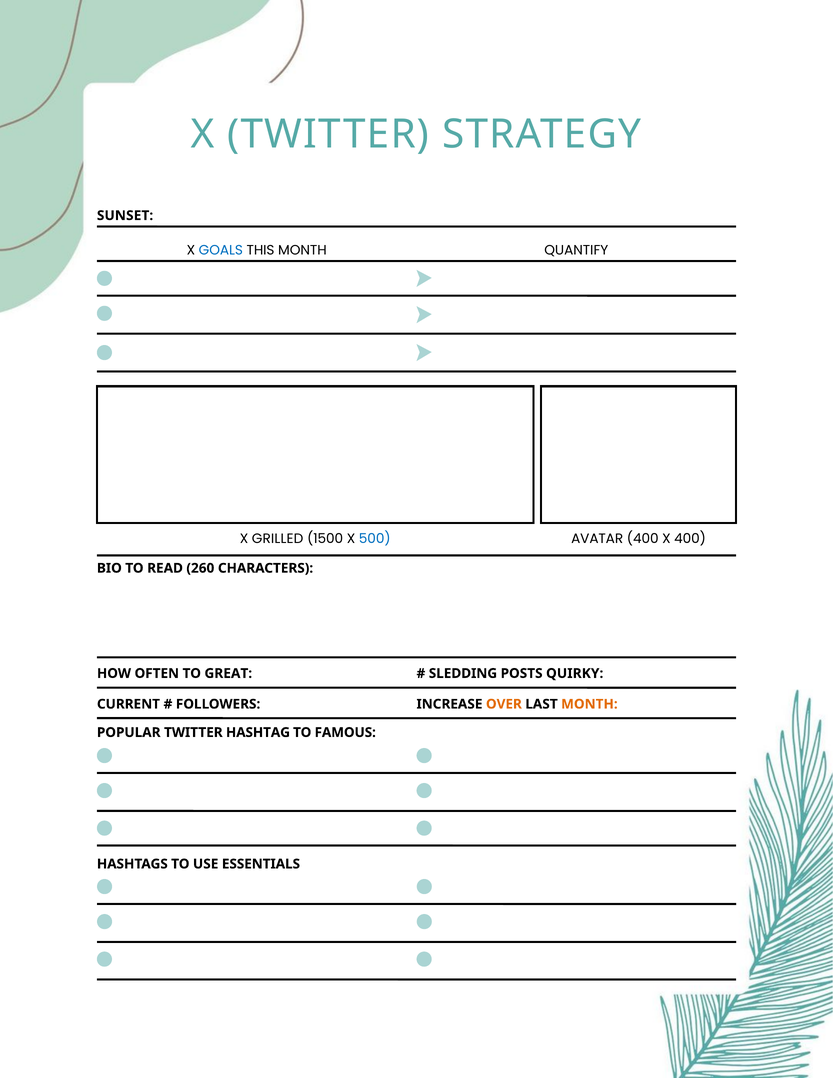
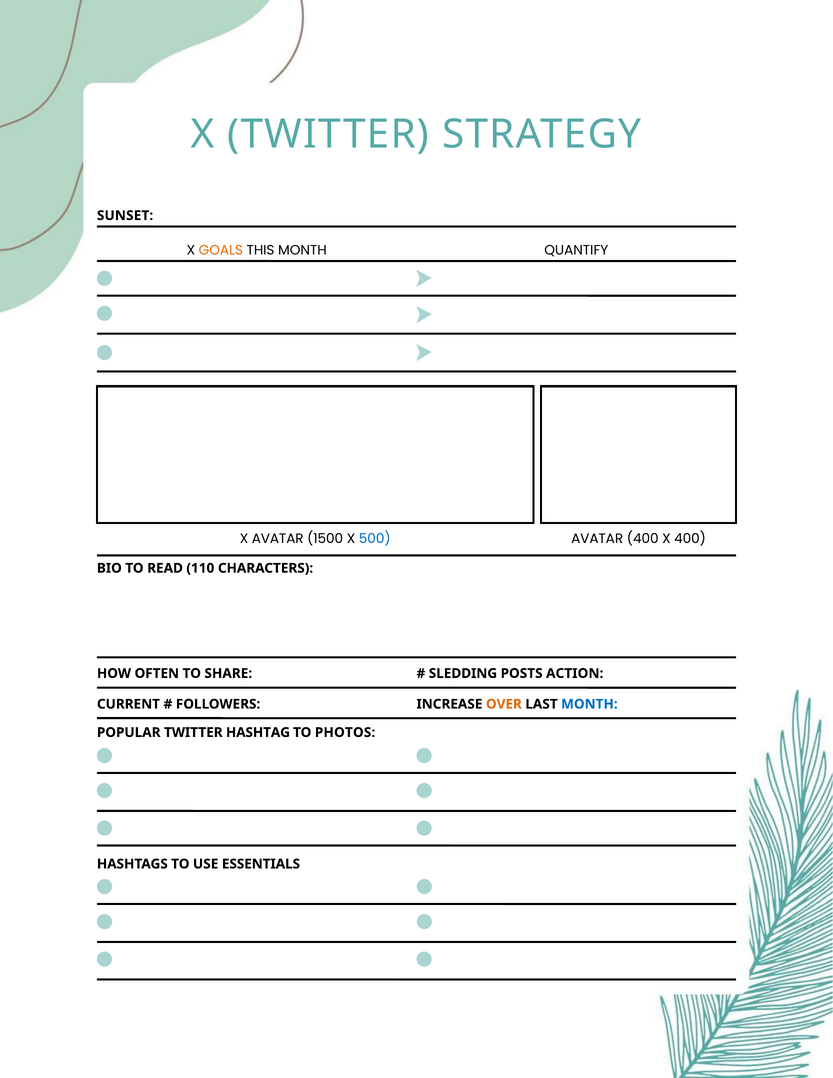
GOALS colour: blue -> orange
X GRILLED: GRILLED -> AVATAR
260: 260 -> 110
GREAT: GREAT -> SHARE
QUIRKY: QUIRKY -> ACTION
MONTH at (589, 704) colour: orange -> blue
FAMOUS: FAMOUS -> PHOTOS
